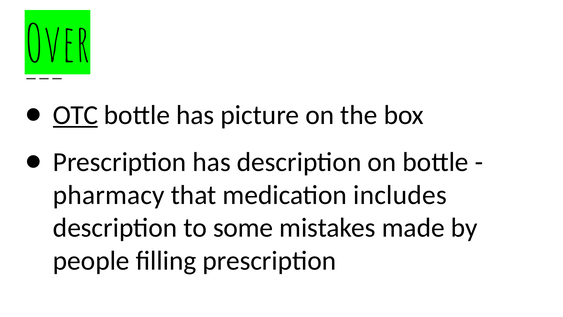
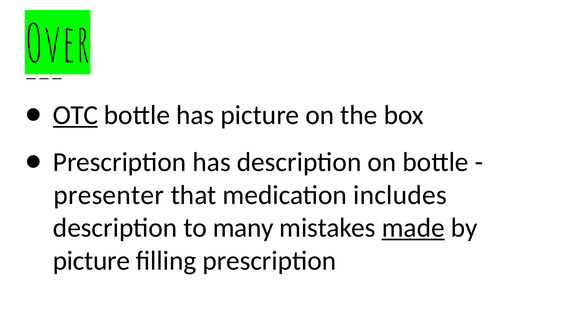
pharmacy: pharmacy -> presenter
some: some -> many
made underline: none -> present
people at (91, 260): people -> picture
